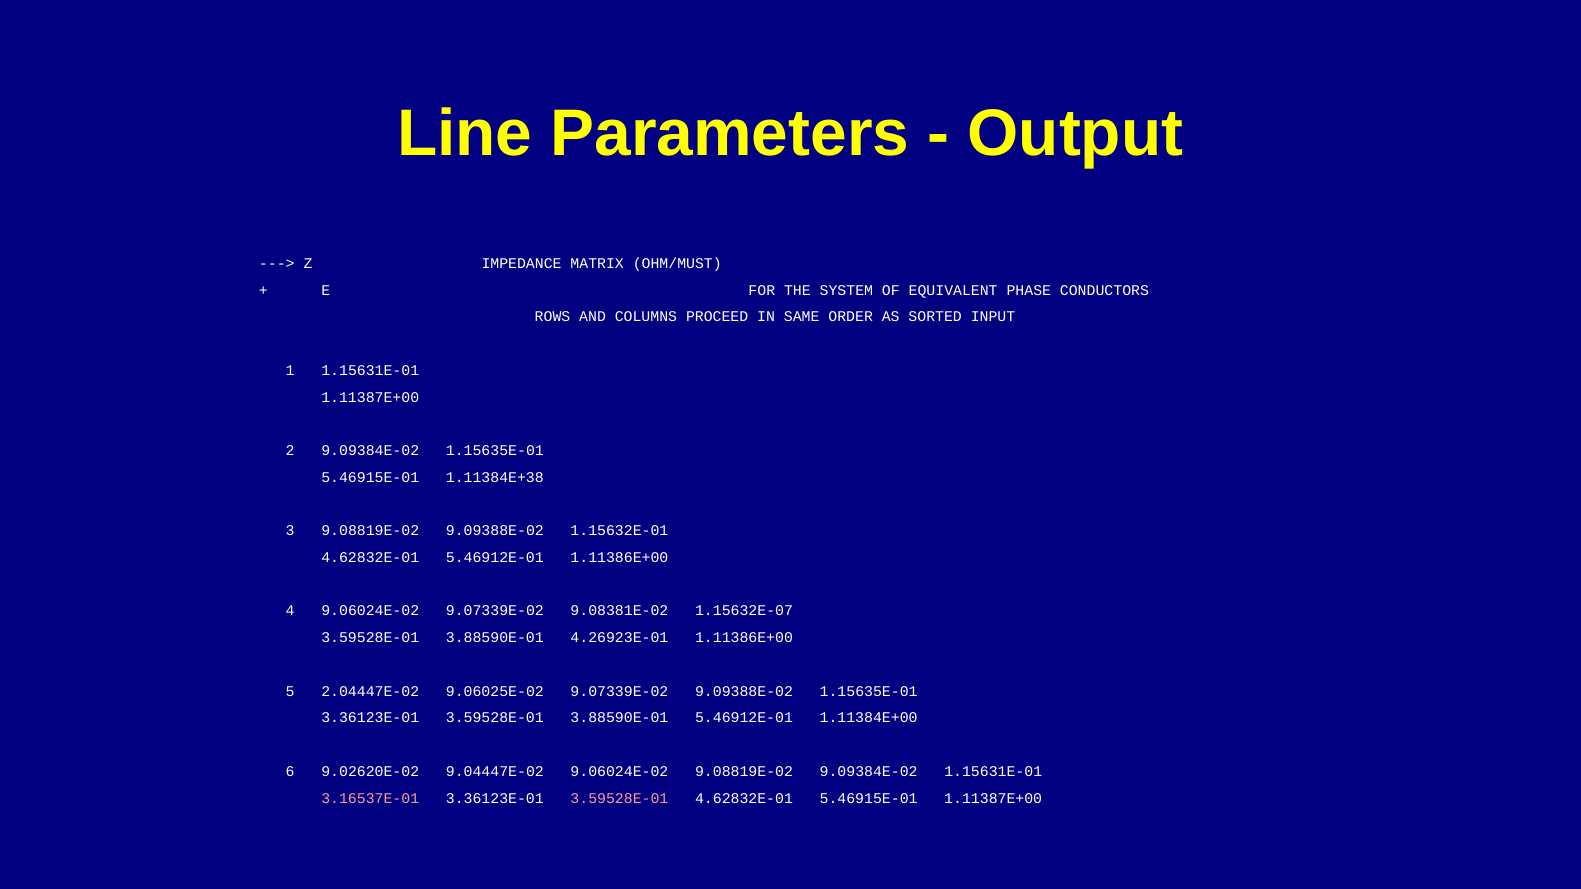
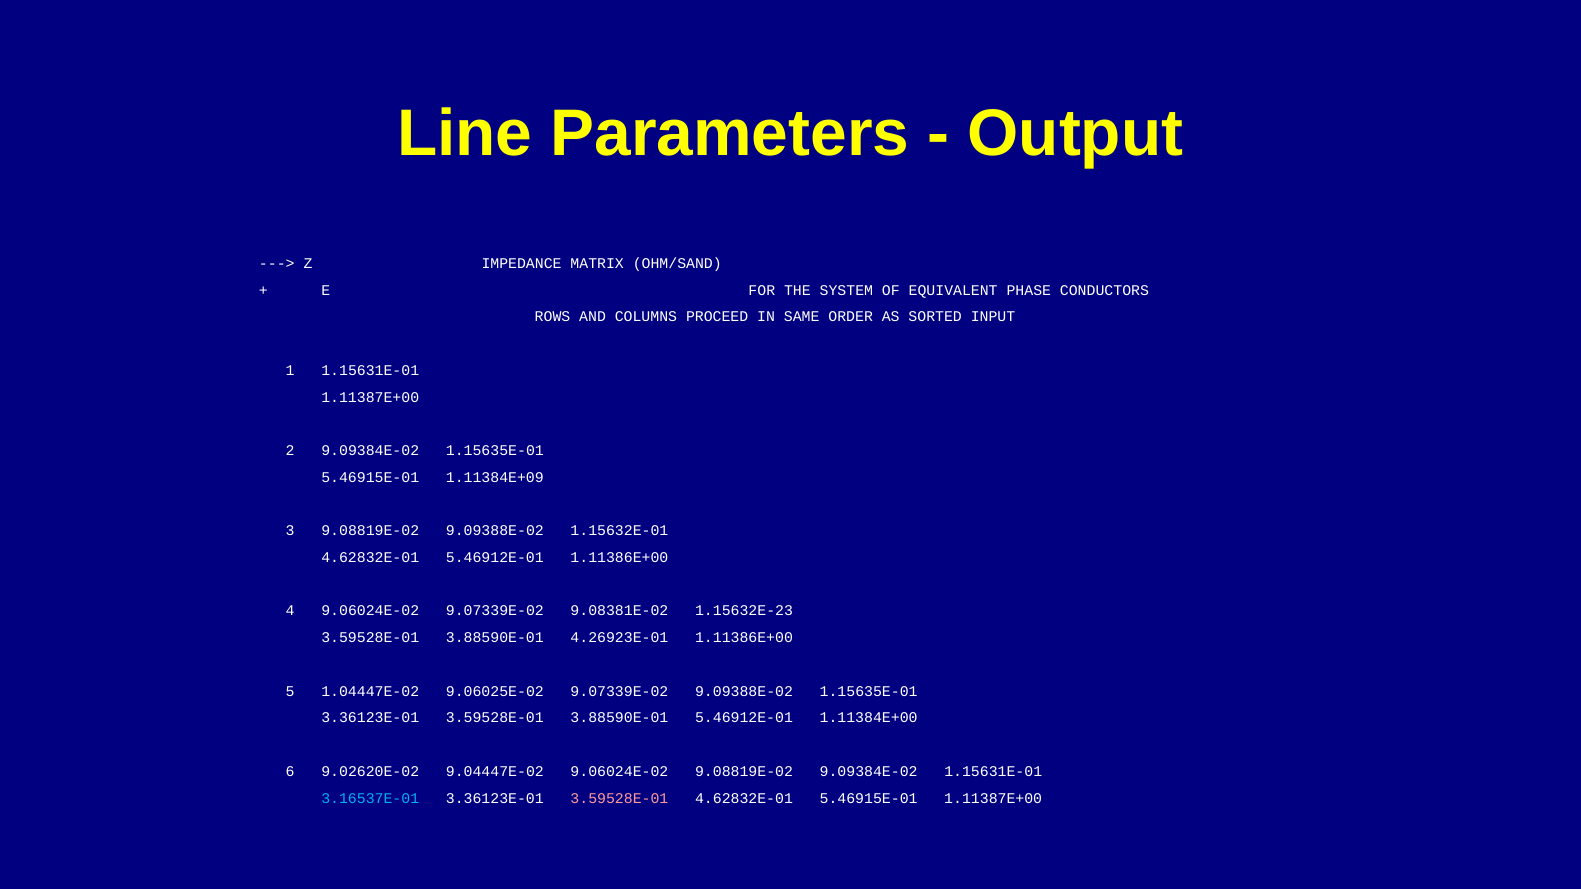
OHM/MUST: OHM/MUST -> OHM/SAND
1.11384E+38: 1.11384E+38 -> 1.11384E+09
1.15632E-07: 1.15632E-07 -> 1.15632E-23
2.04447E-02: 2.04447E-02 -> 1.04447E-02
3.16537E-01 colour: pink -> light blue
